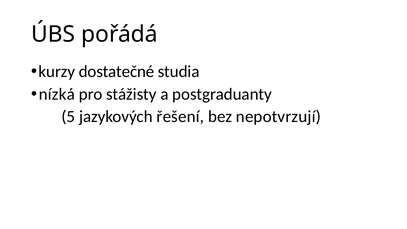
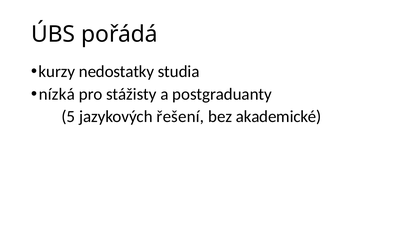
dostatečné: dostatečné -> nedostatky
nepotvrzují: nepotvrzují -> akademické
